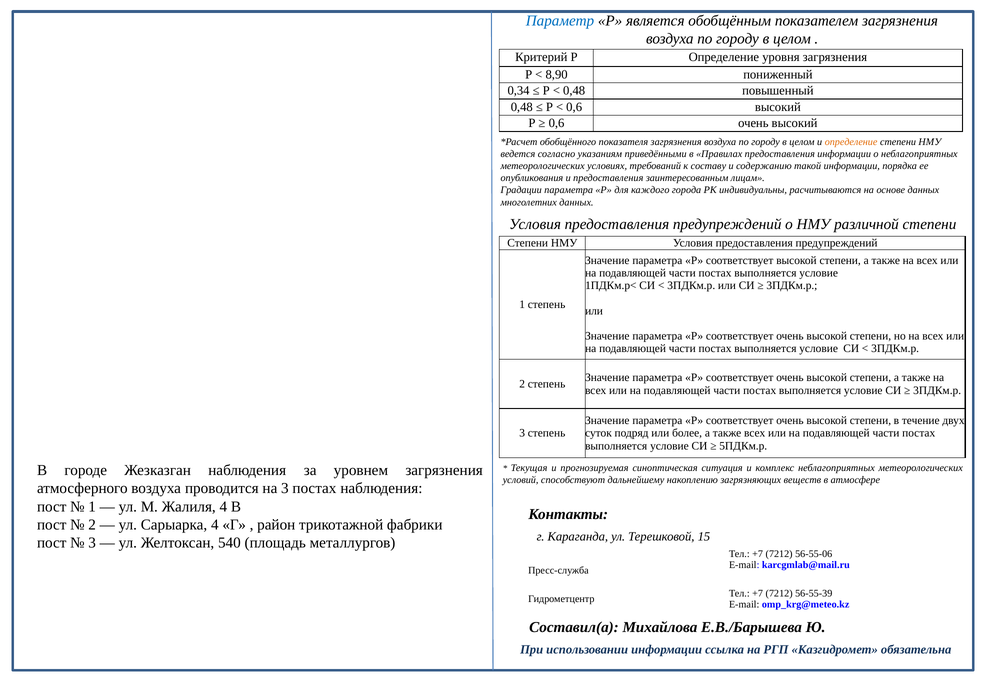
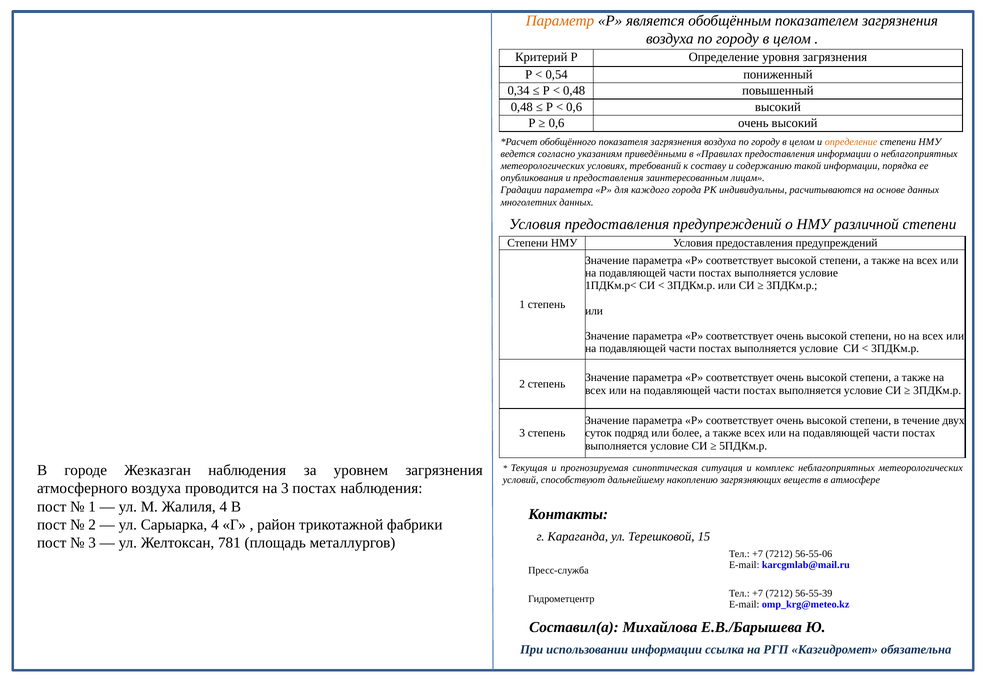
Параметр colour: blue -> orange
8,90: 8,90 -> 0,54
540: 540 -> 781
